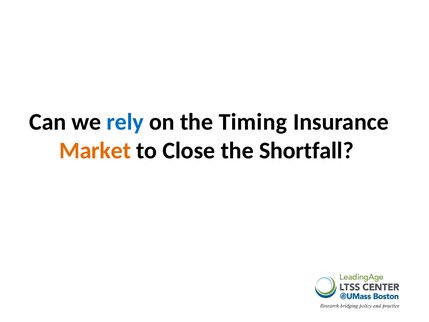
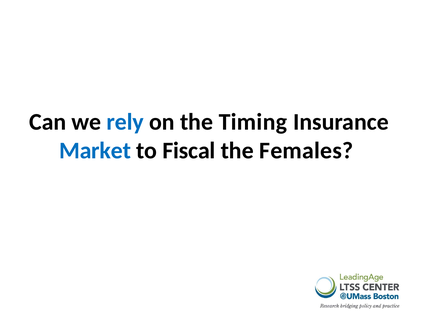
Market colour: orange -> blue
Close: Close -> Fiscal
Shortfall: Shortfall -> Females
